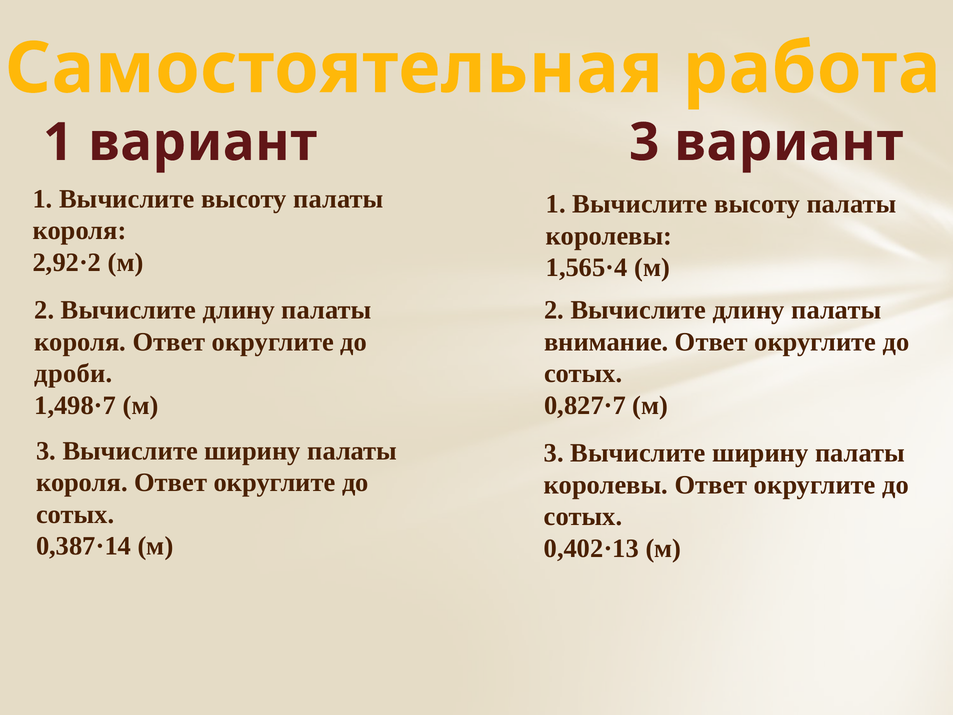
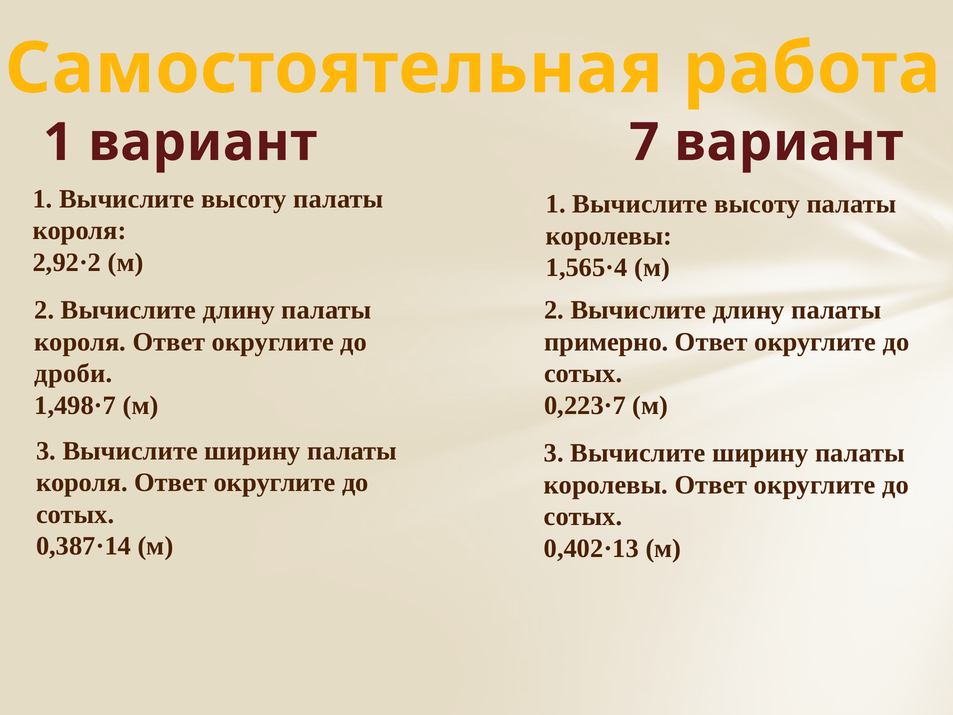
вариант 3: 3 -> 7
внимание: внимание -> примерно
0,827·7: 0,827·7 -> 0,223·7
